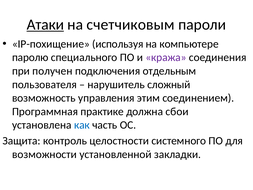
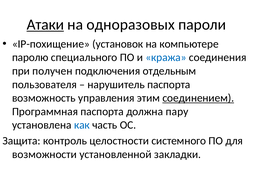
счетчиковым: счетчиковым -> одноразовых
используя: используя -> установок
кража colour: purple -> blue
нарушитель сложный: сложный -> паспорта
соединением underline: none -> present
Программная практике: практике -> паспорта
сбои: сбои -> пару
